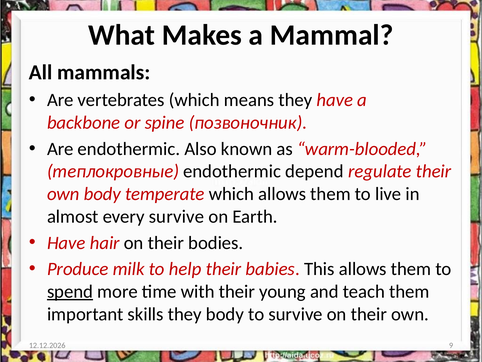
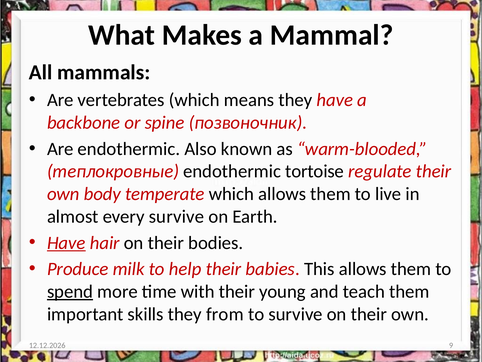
depend: depend -> tortoise
Have at (66, 242) underline: none -> present
they body: body -> from
